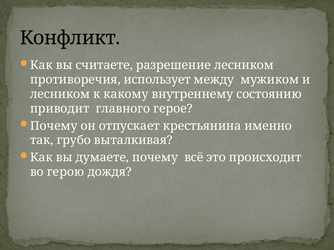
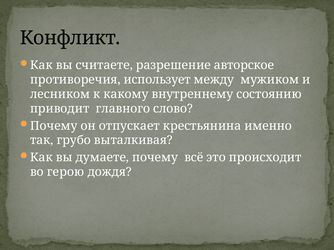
разрешение лесником: лесником -> авторское
герое: герое -> слово
